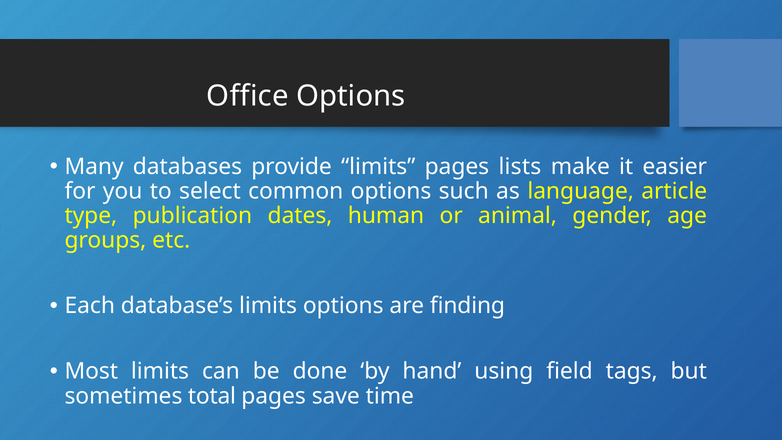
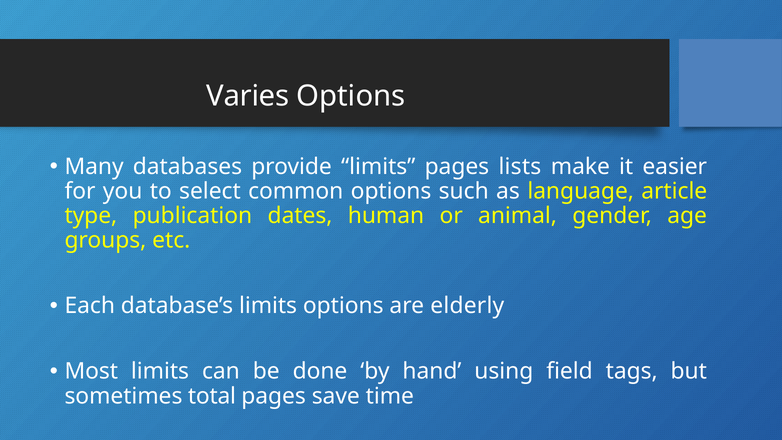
Office: Office -> Varies
finding: finding -> elderly
